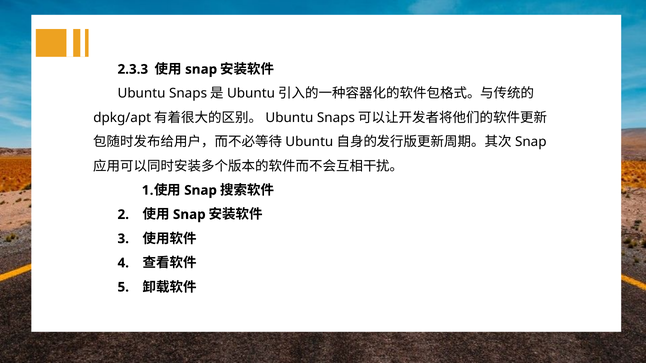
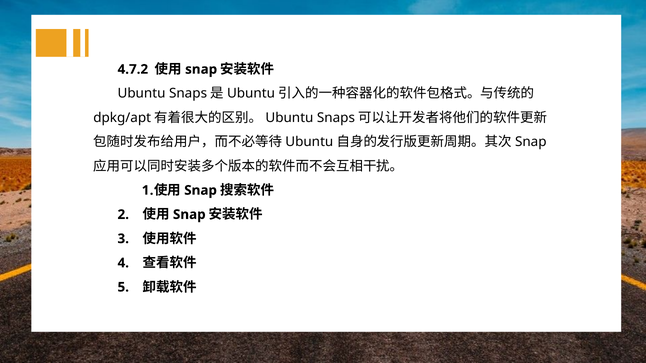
2.3.3: 2.3.3 -> 4.7.2
